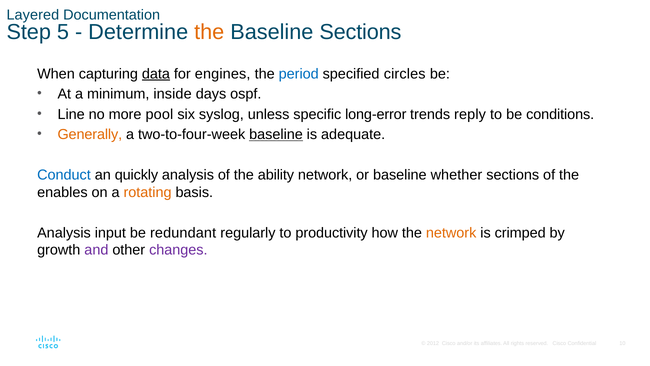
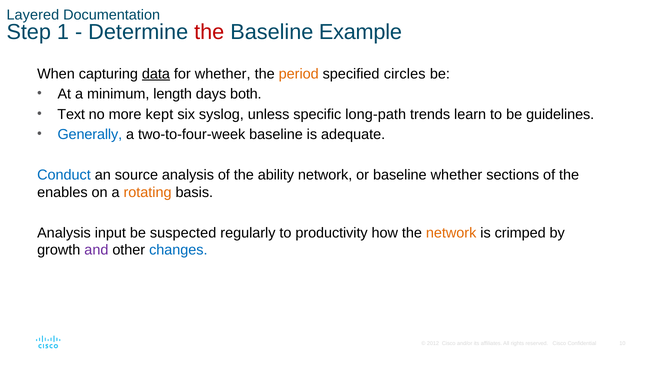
5: 5 -> 1
the at (209, 32) colour: orange -> red
Baseline Sections: Sections -> Example
for engines: engines -> whether
period colour: blue -> orange
inside: inside -> length
ospf: ospf -> both
Line: Line -> Text
pool: pool -> kept
long-error: long-error -> long-path
reply: reply -> learn
conditions: conditions -> guidelines
Generally colour: orange -> blue
baseline at (276, 134) underline: present -> none
quickly: quickly -> source
redundant: redundant -> suspected
changes colour: purple -> blue
